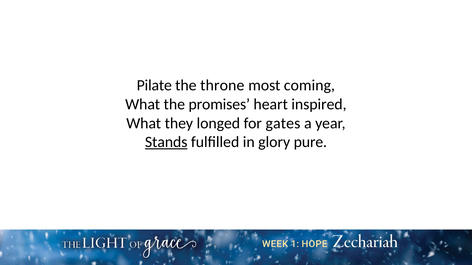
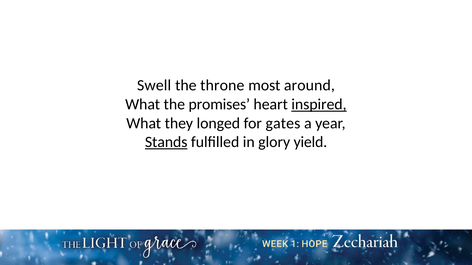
Pilate: Pilate -> Swell
coming: coming -> around
inspired underline: none -> present
pure: pure -> yield
